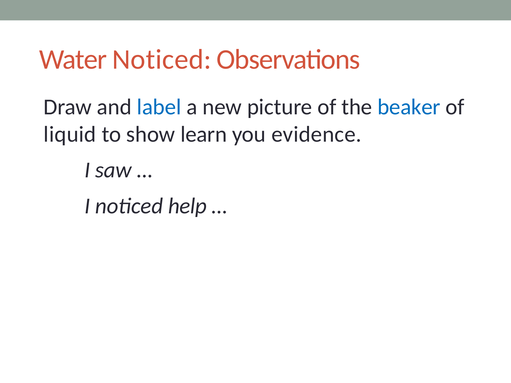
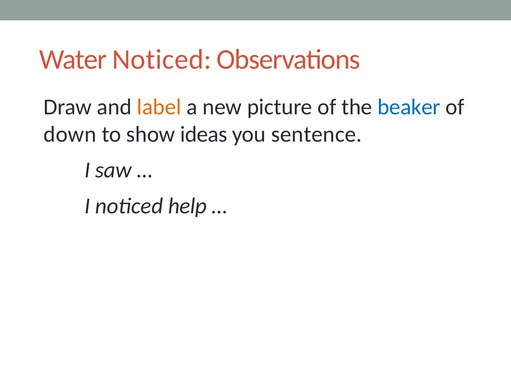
label colour: blue -> orange
liquid: liquid -> down
learn: learn -> ideas
evidence: evidence -> sentence
